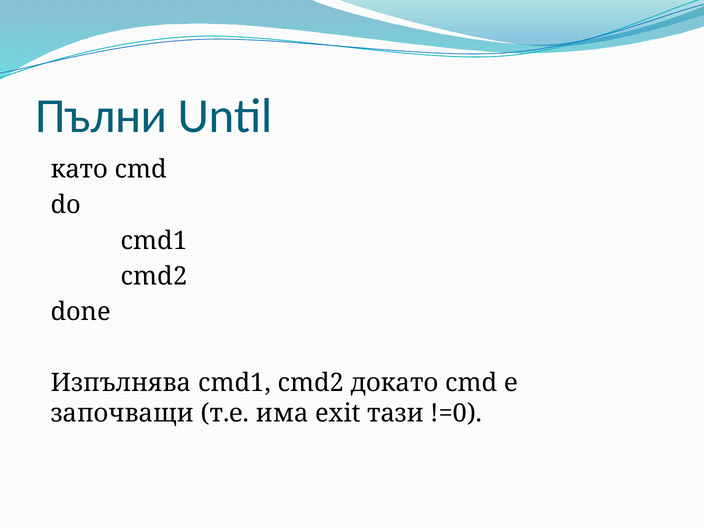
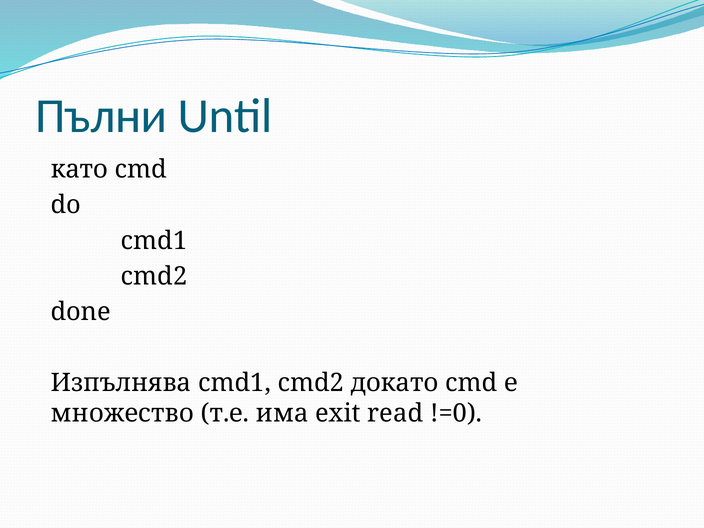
започващи: започващи -> множество
тази: тази -> read
